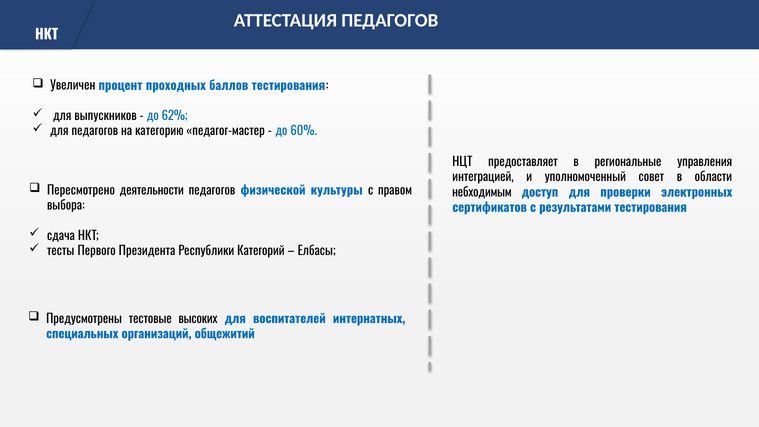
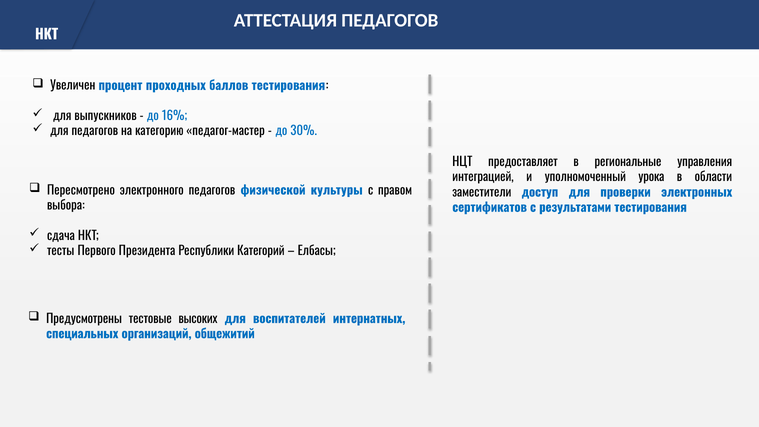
62%: 62% -> 16%
60%: 60% -> 30%
совет: совет -> урока
деятельности: деятельности -> электронного
небходимым: небходимым -> заместители
